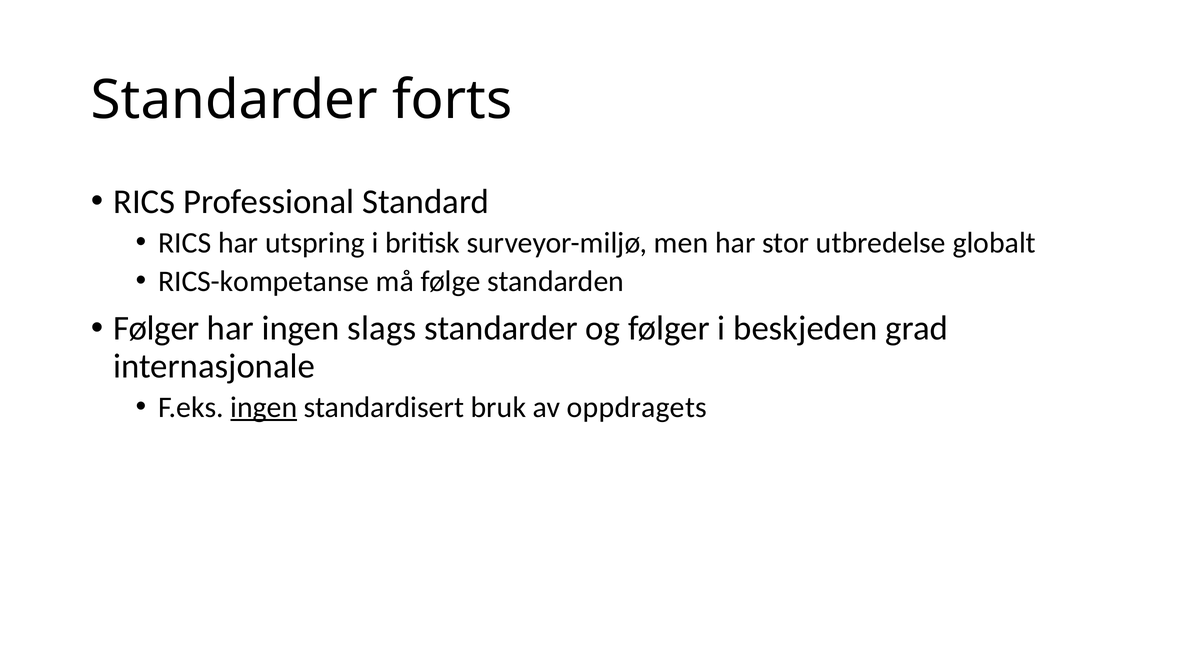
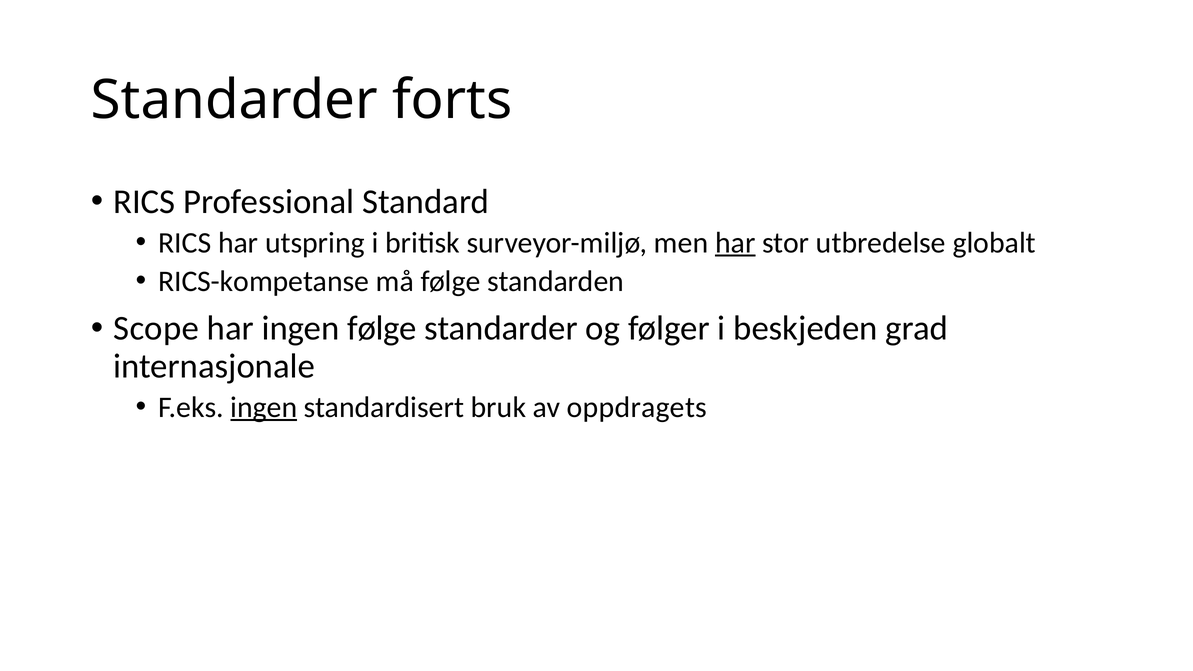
har at (735, 243) underline: none -> present
Følger at (156, 329): Følger -> Scope
ingen slags: slags -> følge
